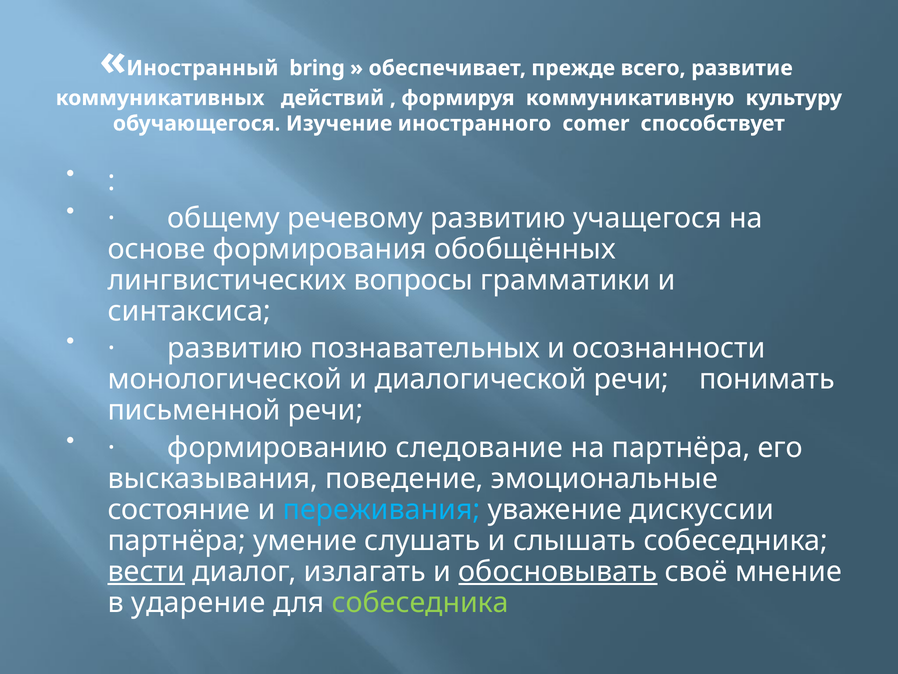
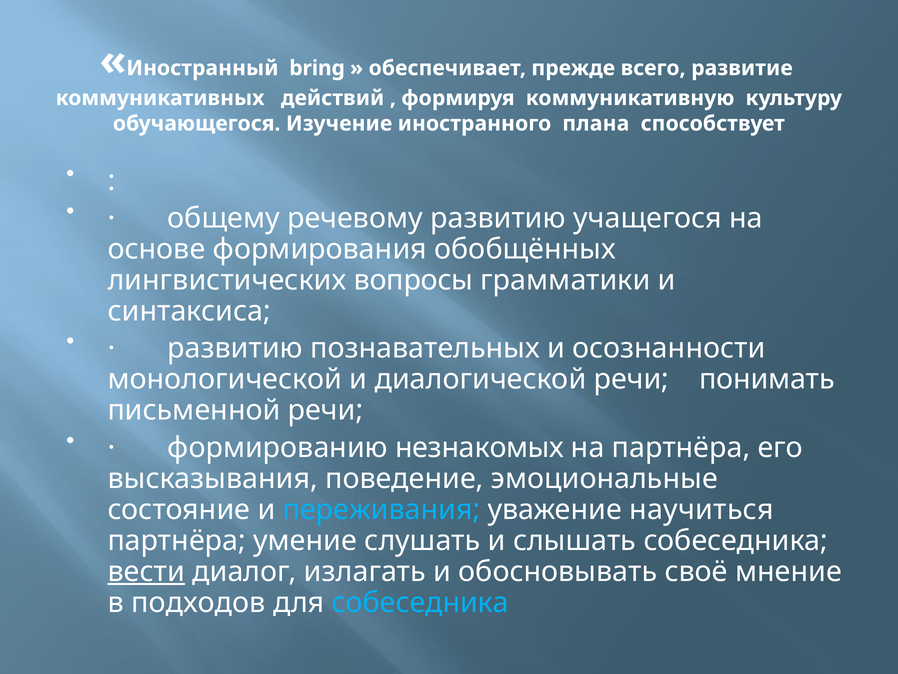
comer: comer -> плана
следование: следование -> незнакомых
дискуссии: дискуссии -> научиться
обосновывать underline: present -> none
ударение: ударение -> подходов
собеседника at (420, 602) colour: light green -> light blue
